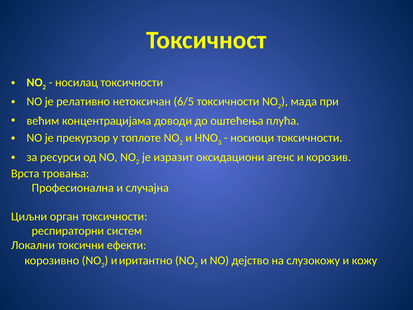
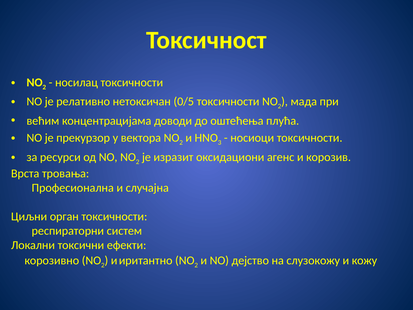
6/5: 6/5 -> 0/5
топлоте: топлоте -> вектора
